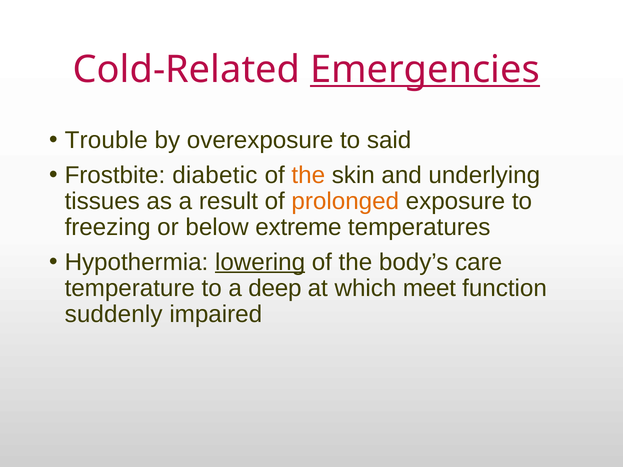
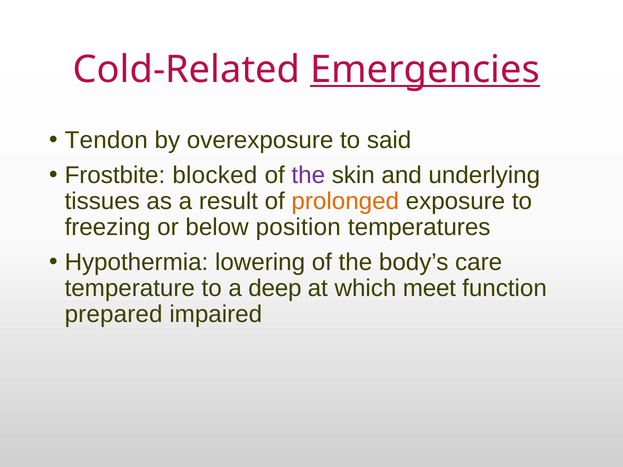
Trouble: Trouble -> Tendon
diabetic: diabetic -> blocked
the at (308, 175) colour: orange -> purple
extreme: extreme -> position
lowering underline: present -> none
suddenly: suddenly -> prepared
